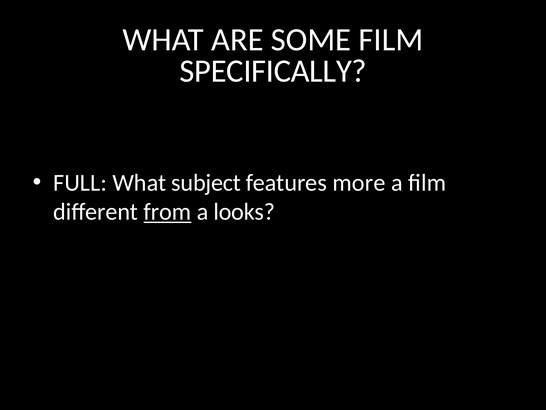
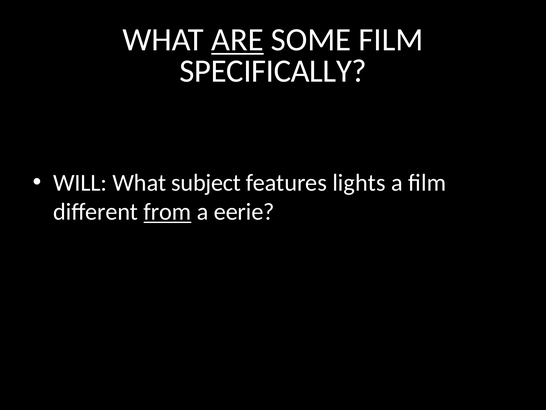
ARE underline: none -> present
FULL: FULL -> WILL
more: more -> lights
looks: looks -> eerie
